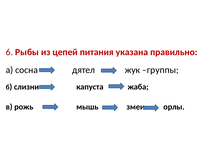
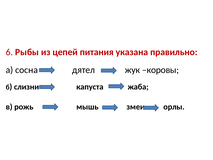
группы: группы -> коровы
